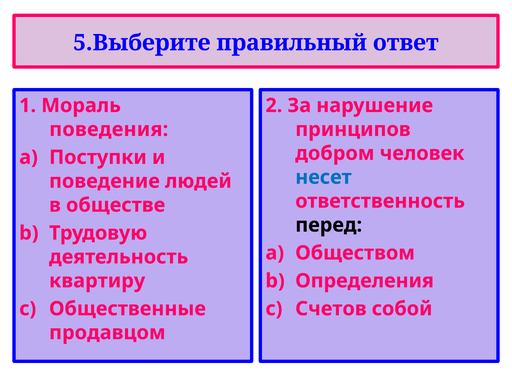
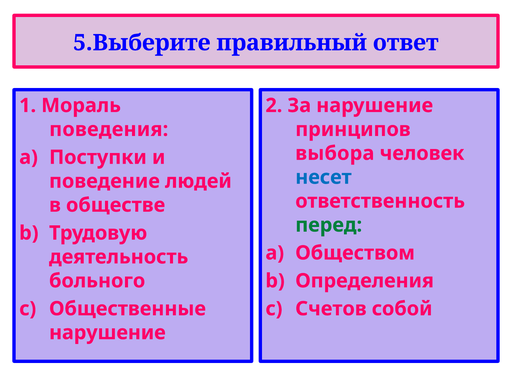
добром: добром -> выбора
перед colour: black -> green
квартиру: квартиру -> больного
продавцом at (107, 333): продавцом -> нарушение
